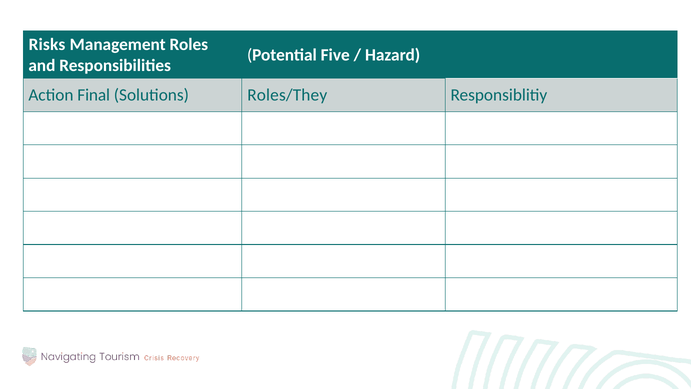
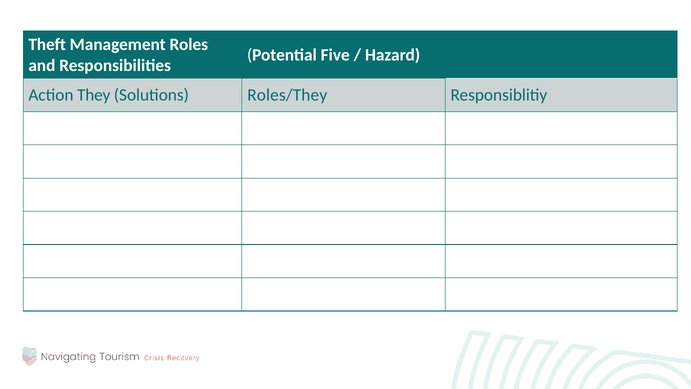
Risks: Risks -> Theft
Final: Final -> They
